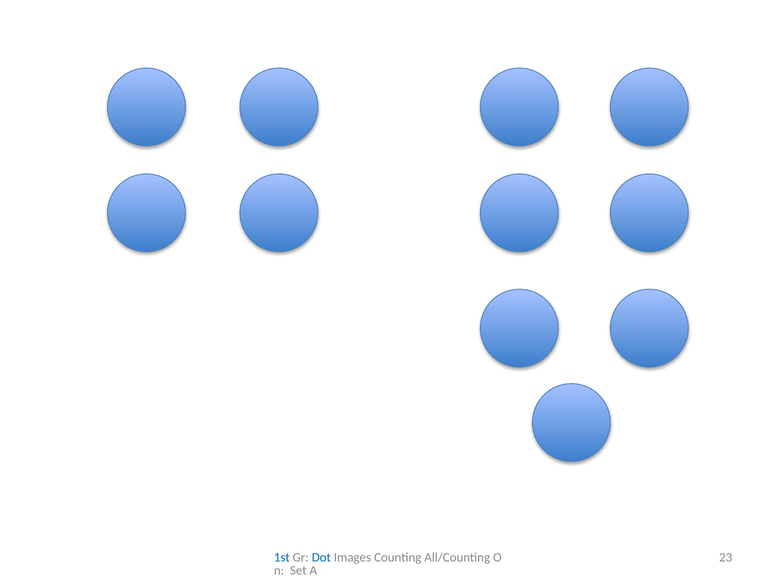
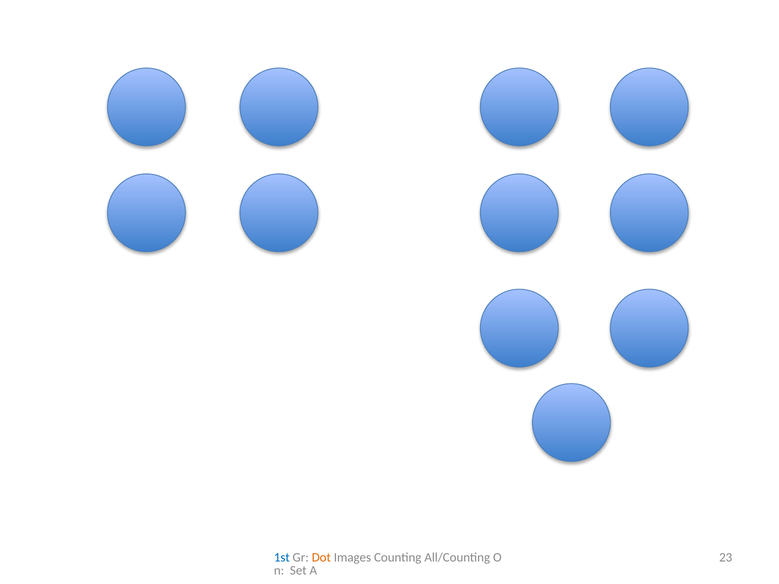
Dot colour: blue -> orange
